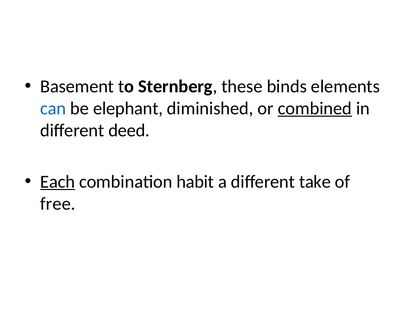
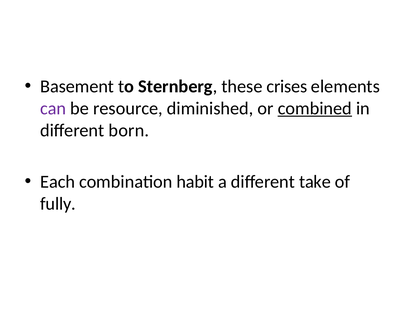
binds: binds -> crises
can colour: blue -> purple
elephant: elephant -> resource
deed: deed -> born
Each underline: present -> none
free: free -> fully
